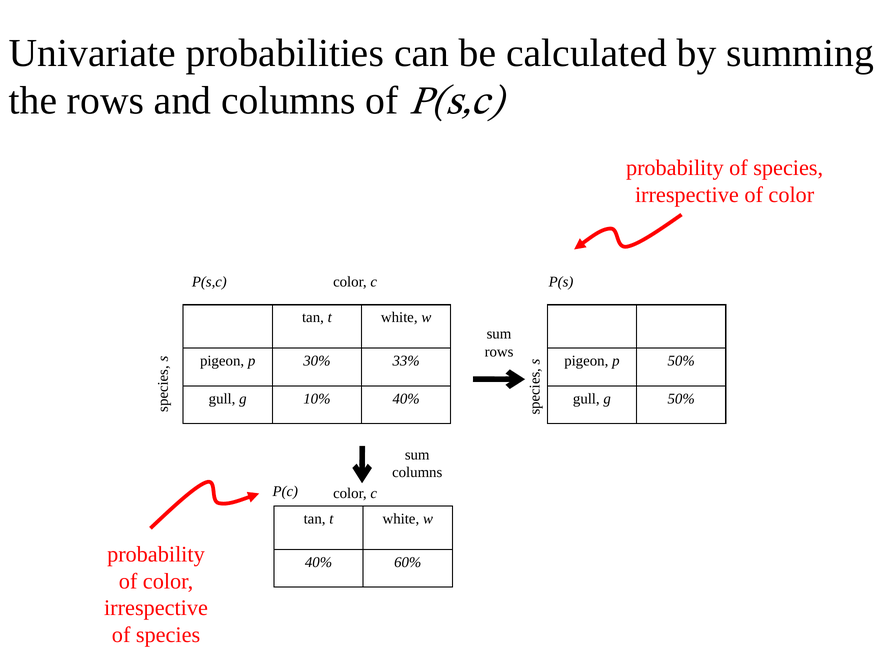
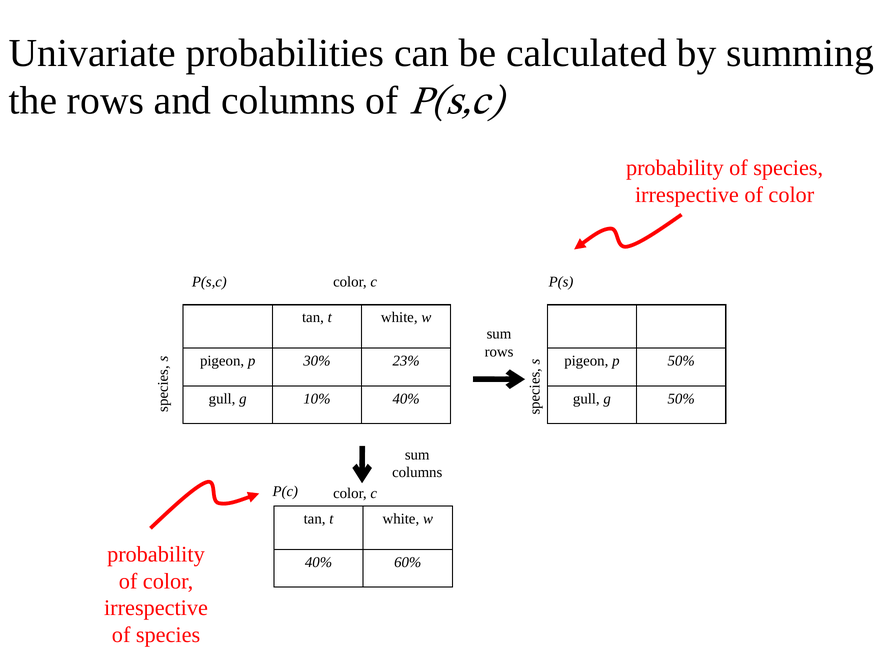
33%: 33% -> 23%
